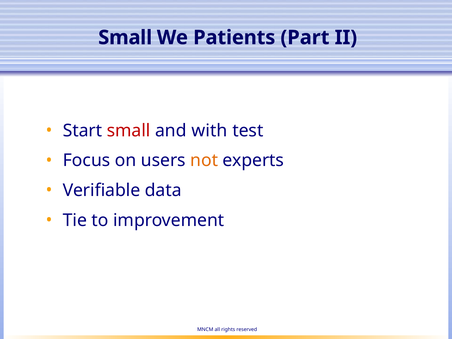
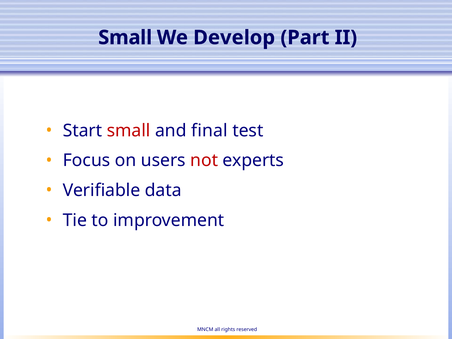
Patients: Patients -> Develop
with: with -> final
not colour: orange -> red
